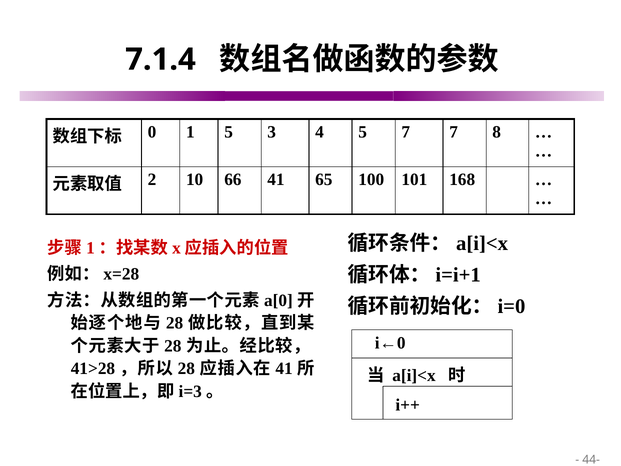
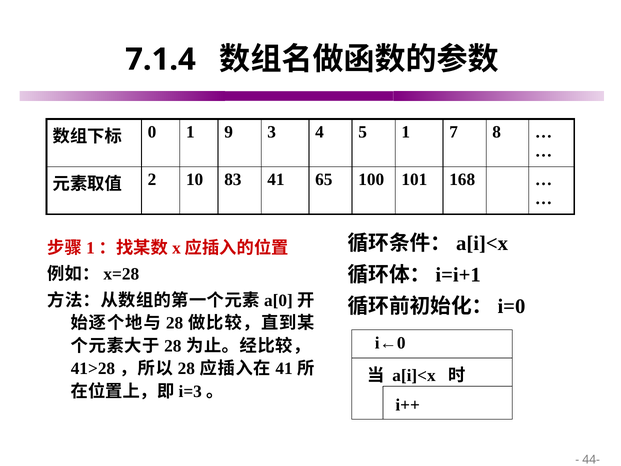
1 5: 5 -> 9
5 7: 7 -> 1
66: 66 -> 83
